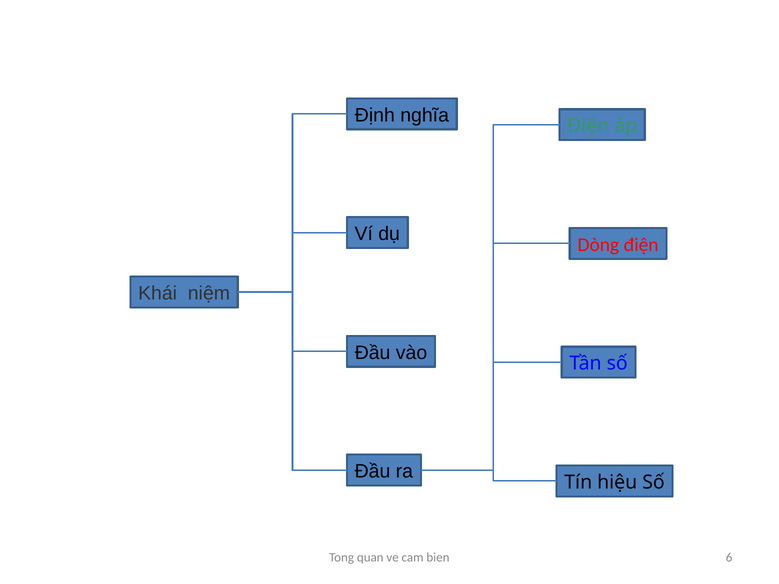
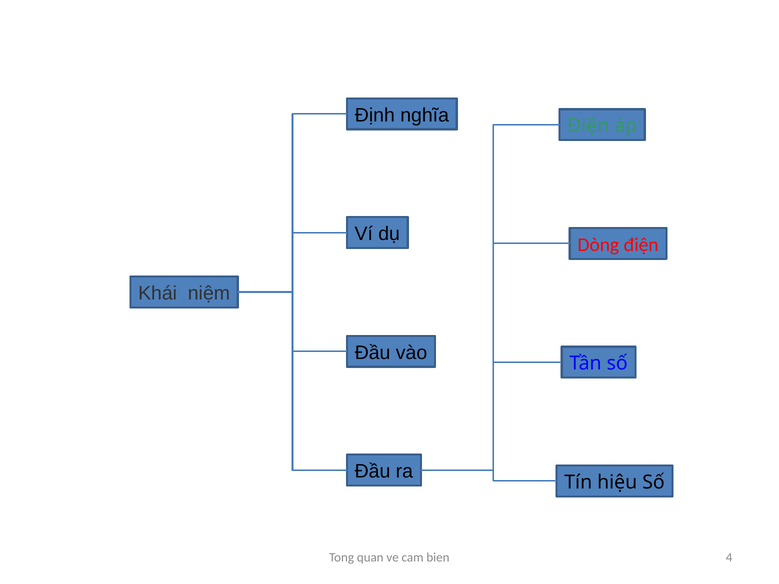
6: 6 -> 4
